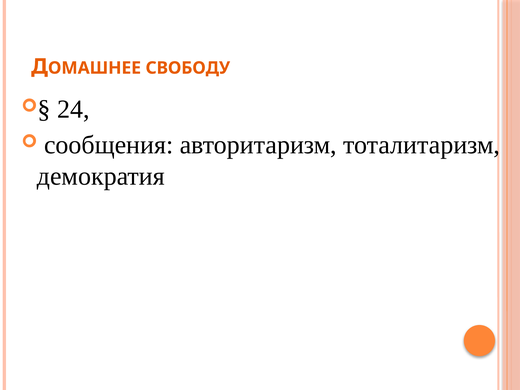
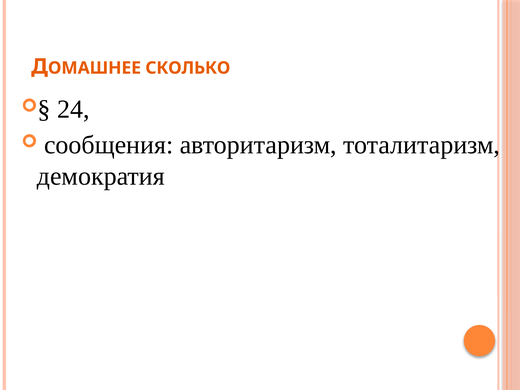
СВОБОДУ: СВОБОДУ -> СКОЛЬКО
